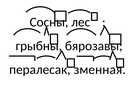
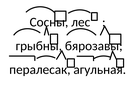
зменная: зменная -> агульная
